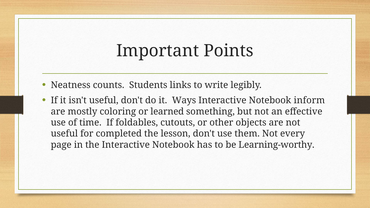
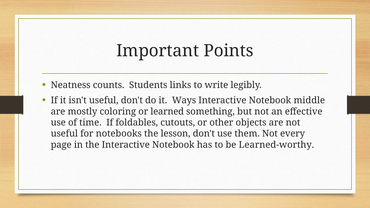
inform: inform -> middle
completed: completed -> notebooks
Learning-worthy: Learning-worthy -> Learned-worthy
